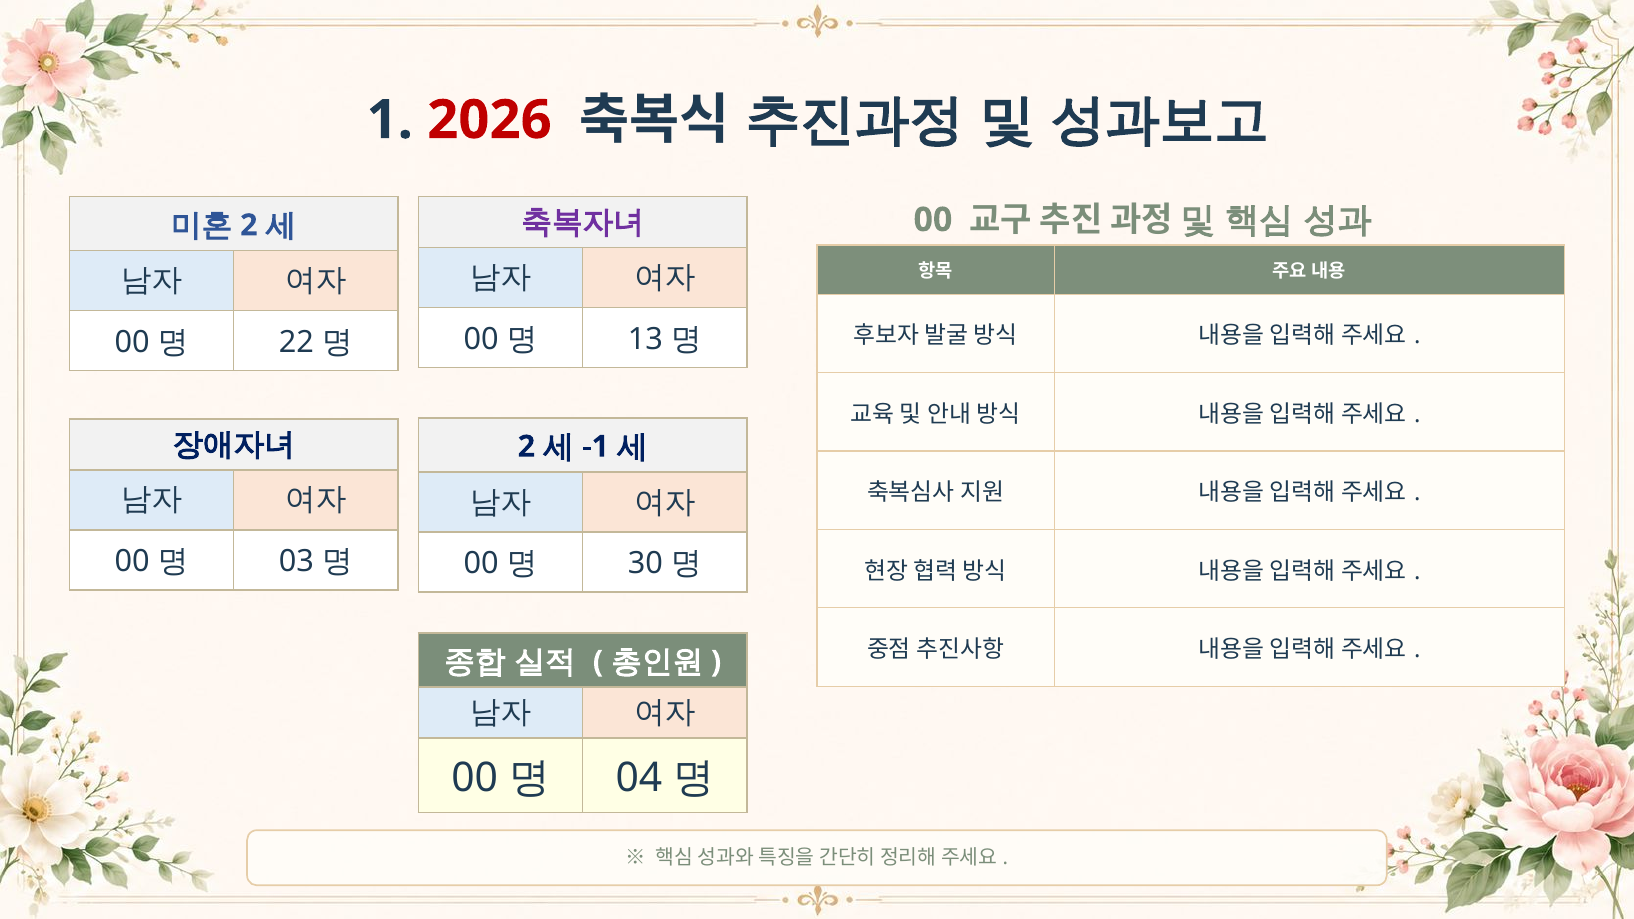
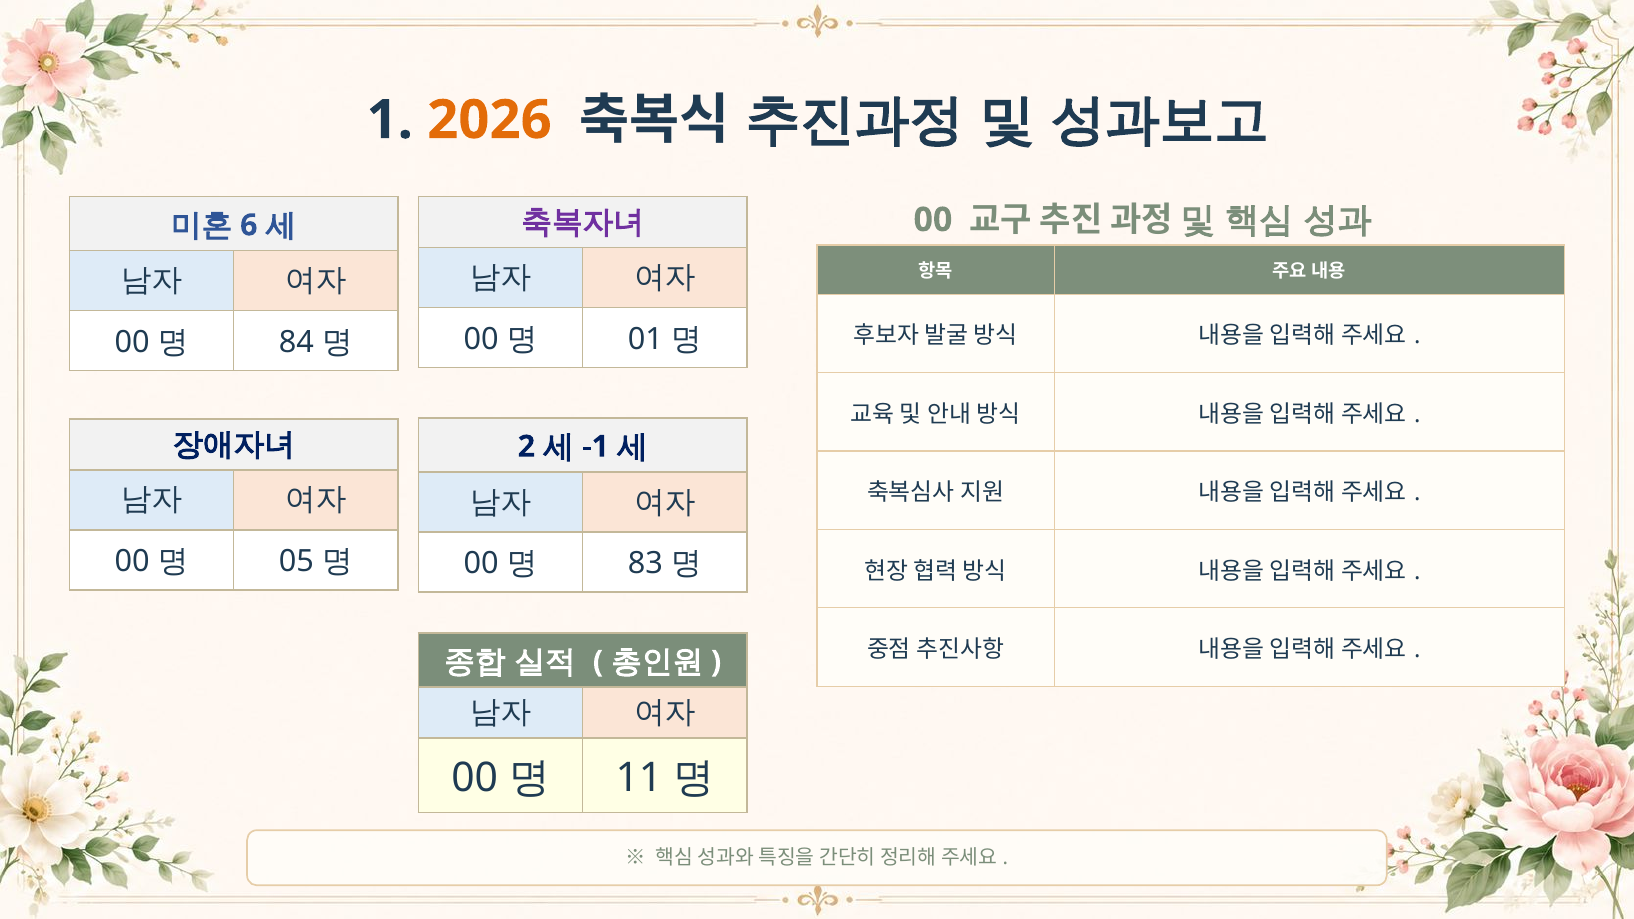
2026 colour: red -> orange
2 at (249, 225): 2 -> 6
13: 13 -> 01
22: 22 -> 84
03: 03 -> 05
30: 30 -> 83
04: 04 -> 11
